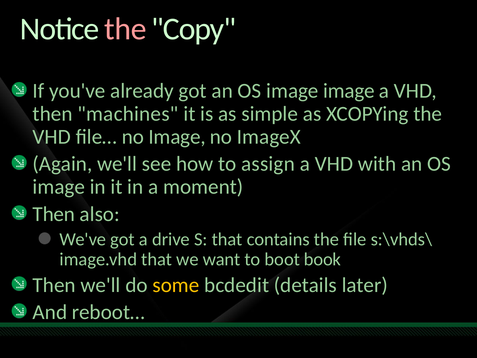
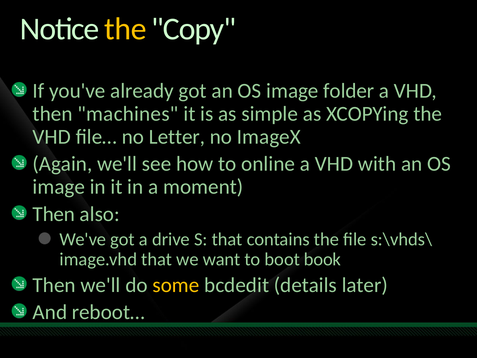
the at (125, 29) colour: pink -> yellow
image image: image -> folder
no Image: Image -> Letter
assign: assign -> online
